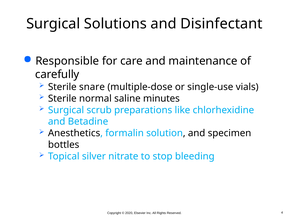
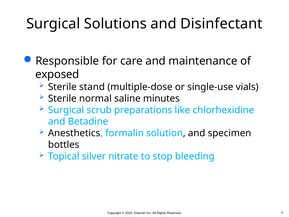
carefully: carefully -> exposed
snare: snare -> stand
